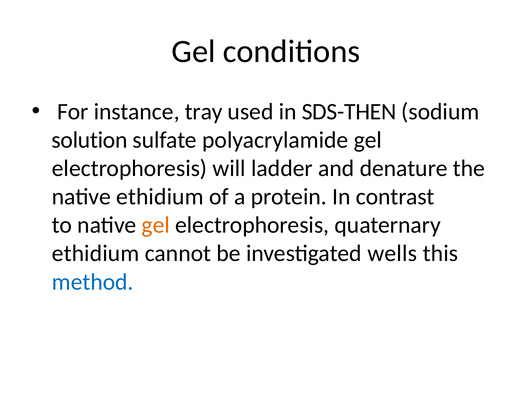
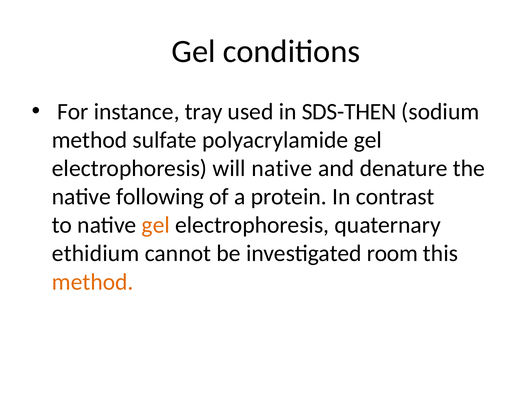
solution at (90, 140): solution -> method
will ladder: ladder -> native
native ethidium: ethidium -> following
wells: wells -> room
method at (93, 282) colour: blue -> orange
